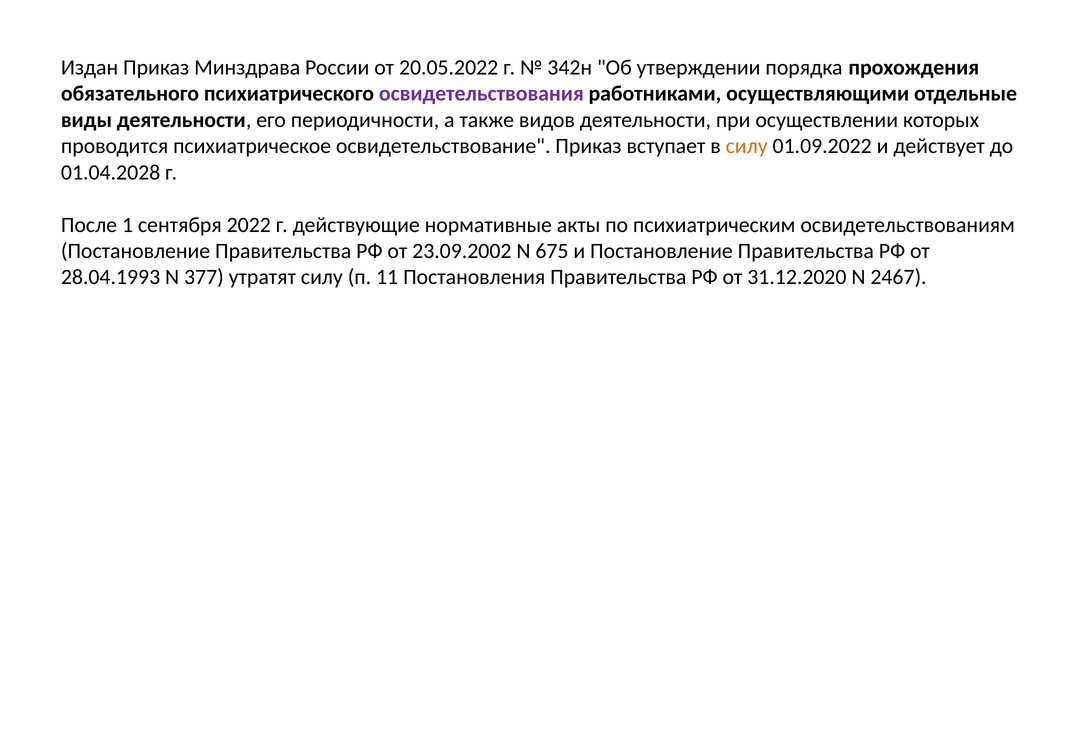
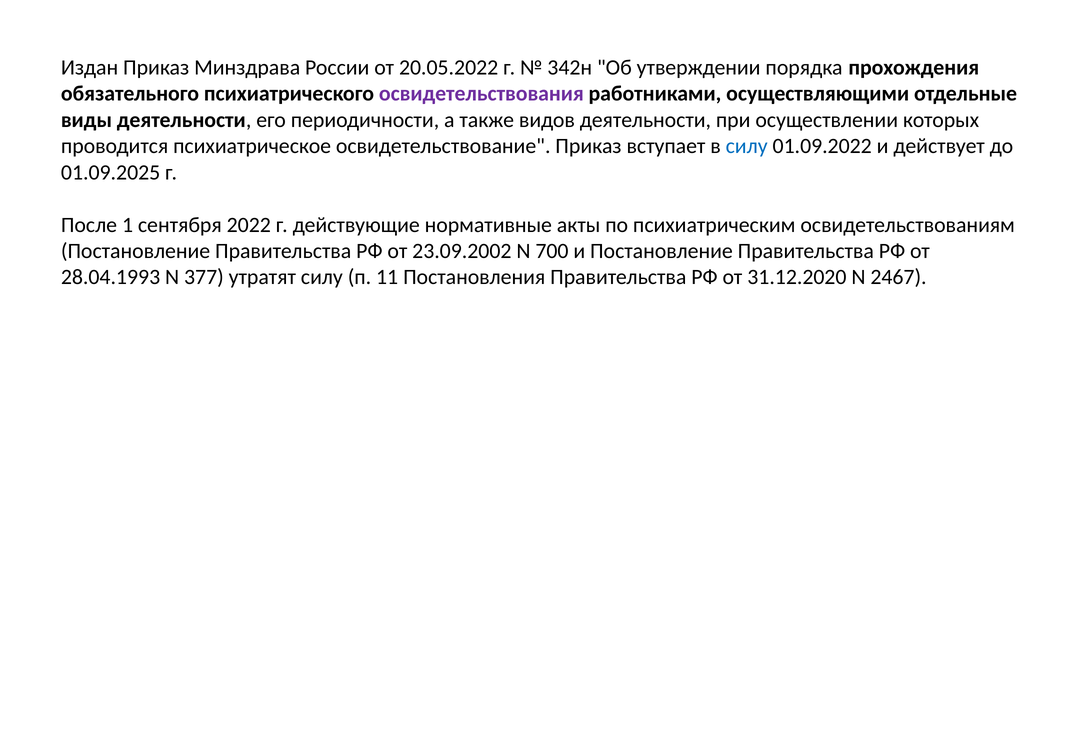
силу at (747, 146) colour: orange -> blue
01.04.2028: 01.04.2028 -> 01.09.2025
675: 675 -> 700
